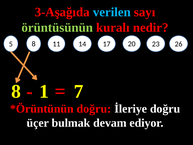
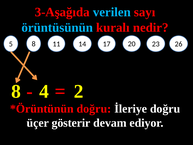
örüntüsünün colour: light green -> light blue
1: 1 -> 4
7: 7 -> 2
bulmak: bulmak -> gösterir
